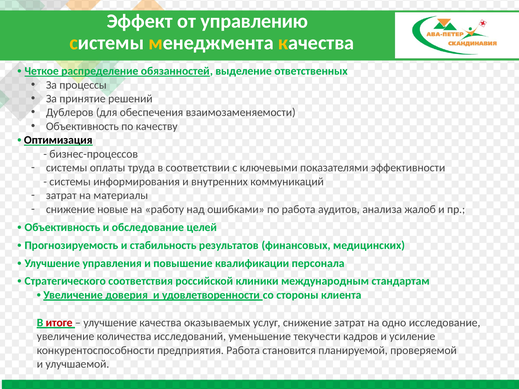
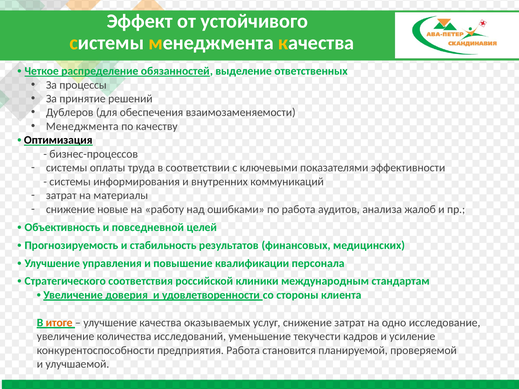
управлению: управлению -> устойчивого
Объективность at (82, 126): Объективность -> Менеджмента
обследование: обследование -> повседневной
итоге colour: red -> orange
